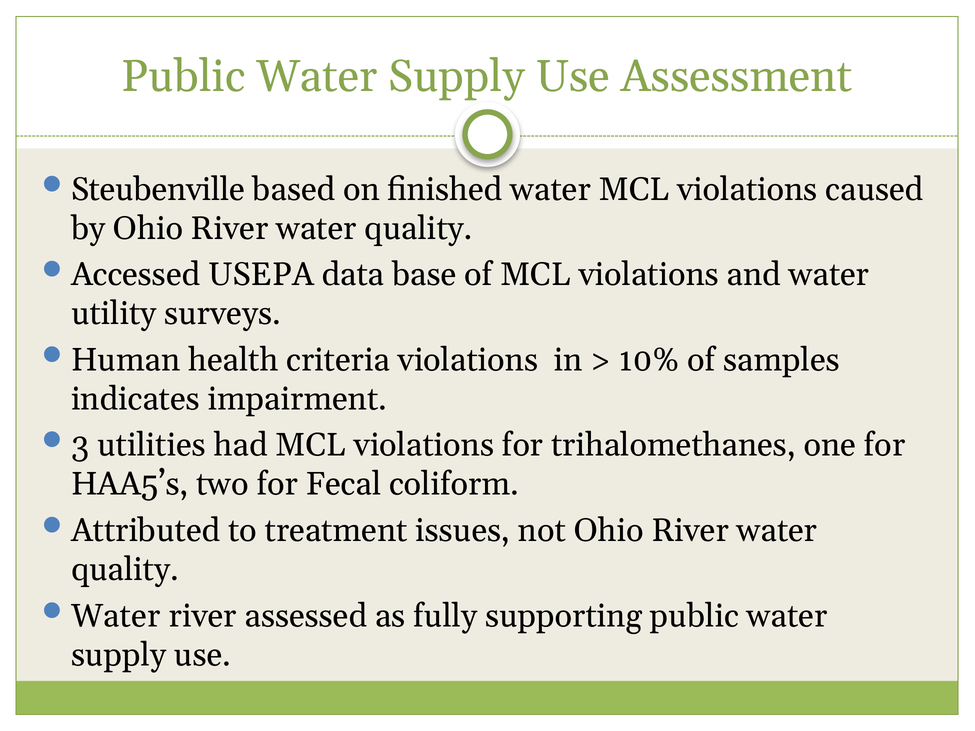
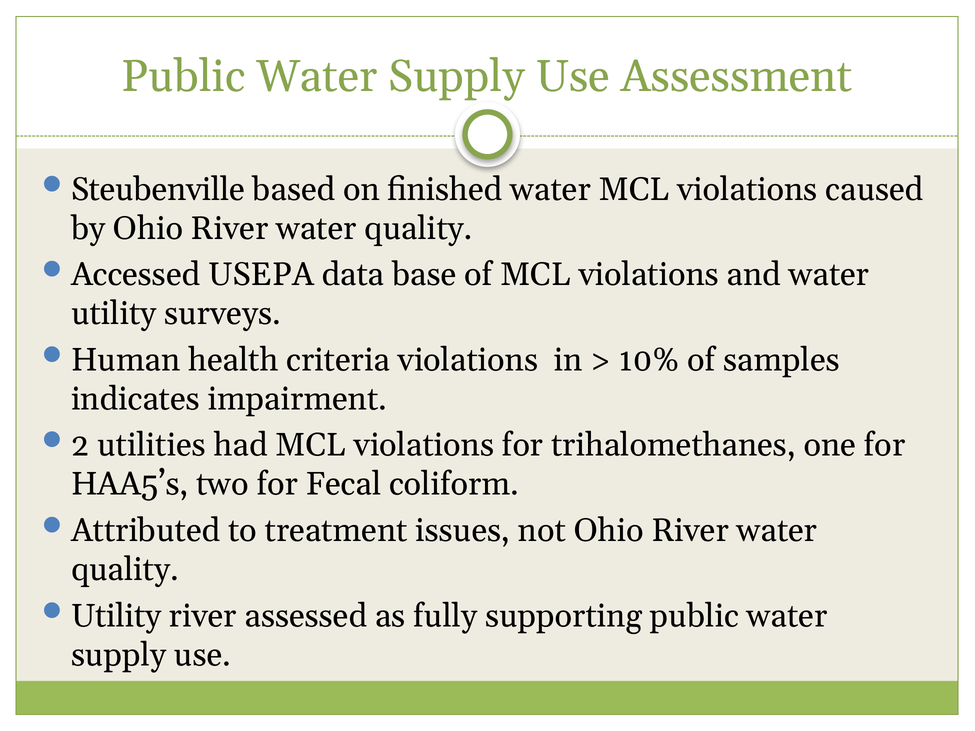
3: 3 -> 2
Water at (116, 616): Water -> Utility
